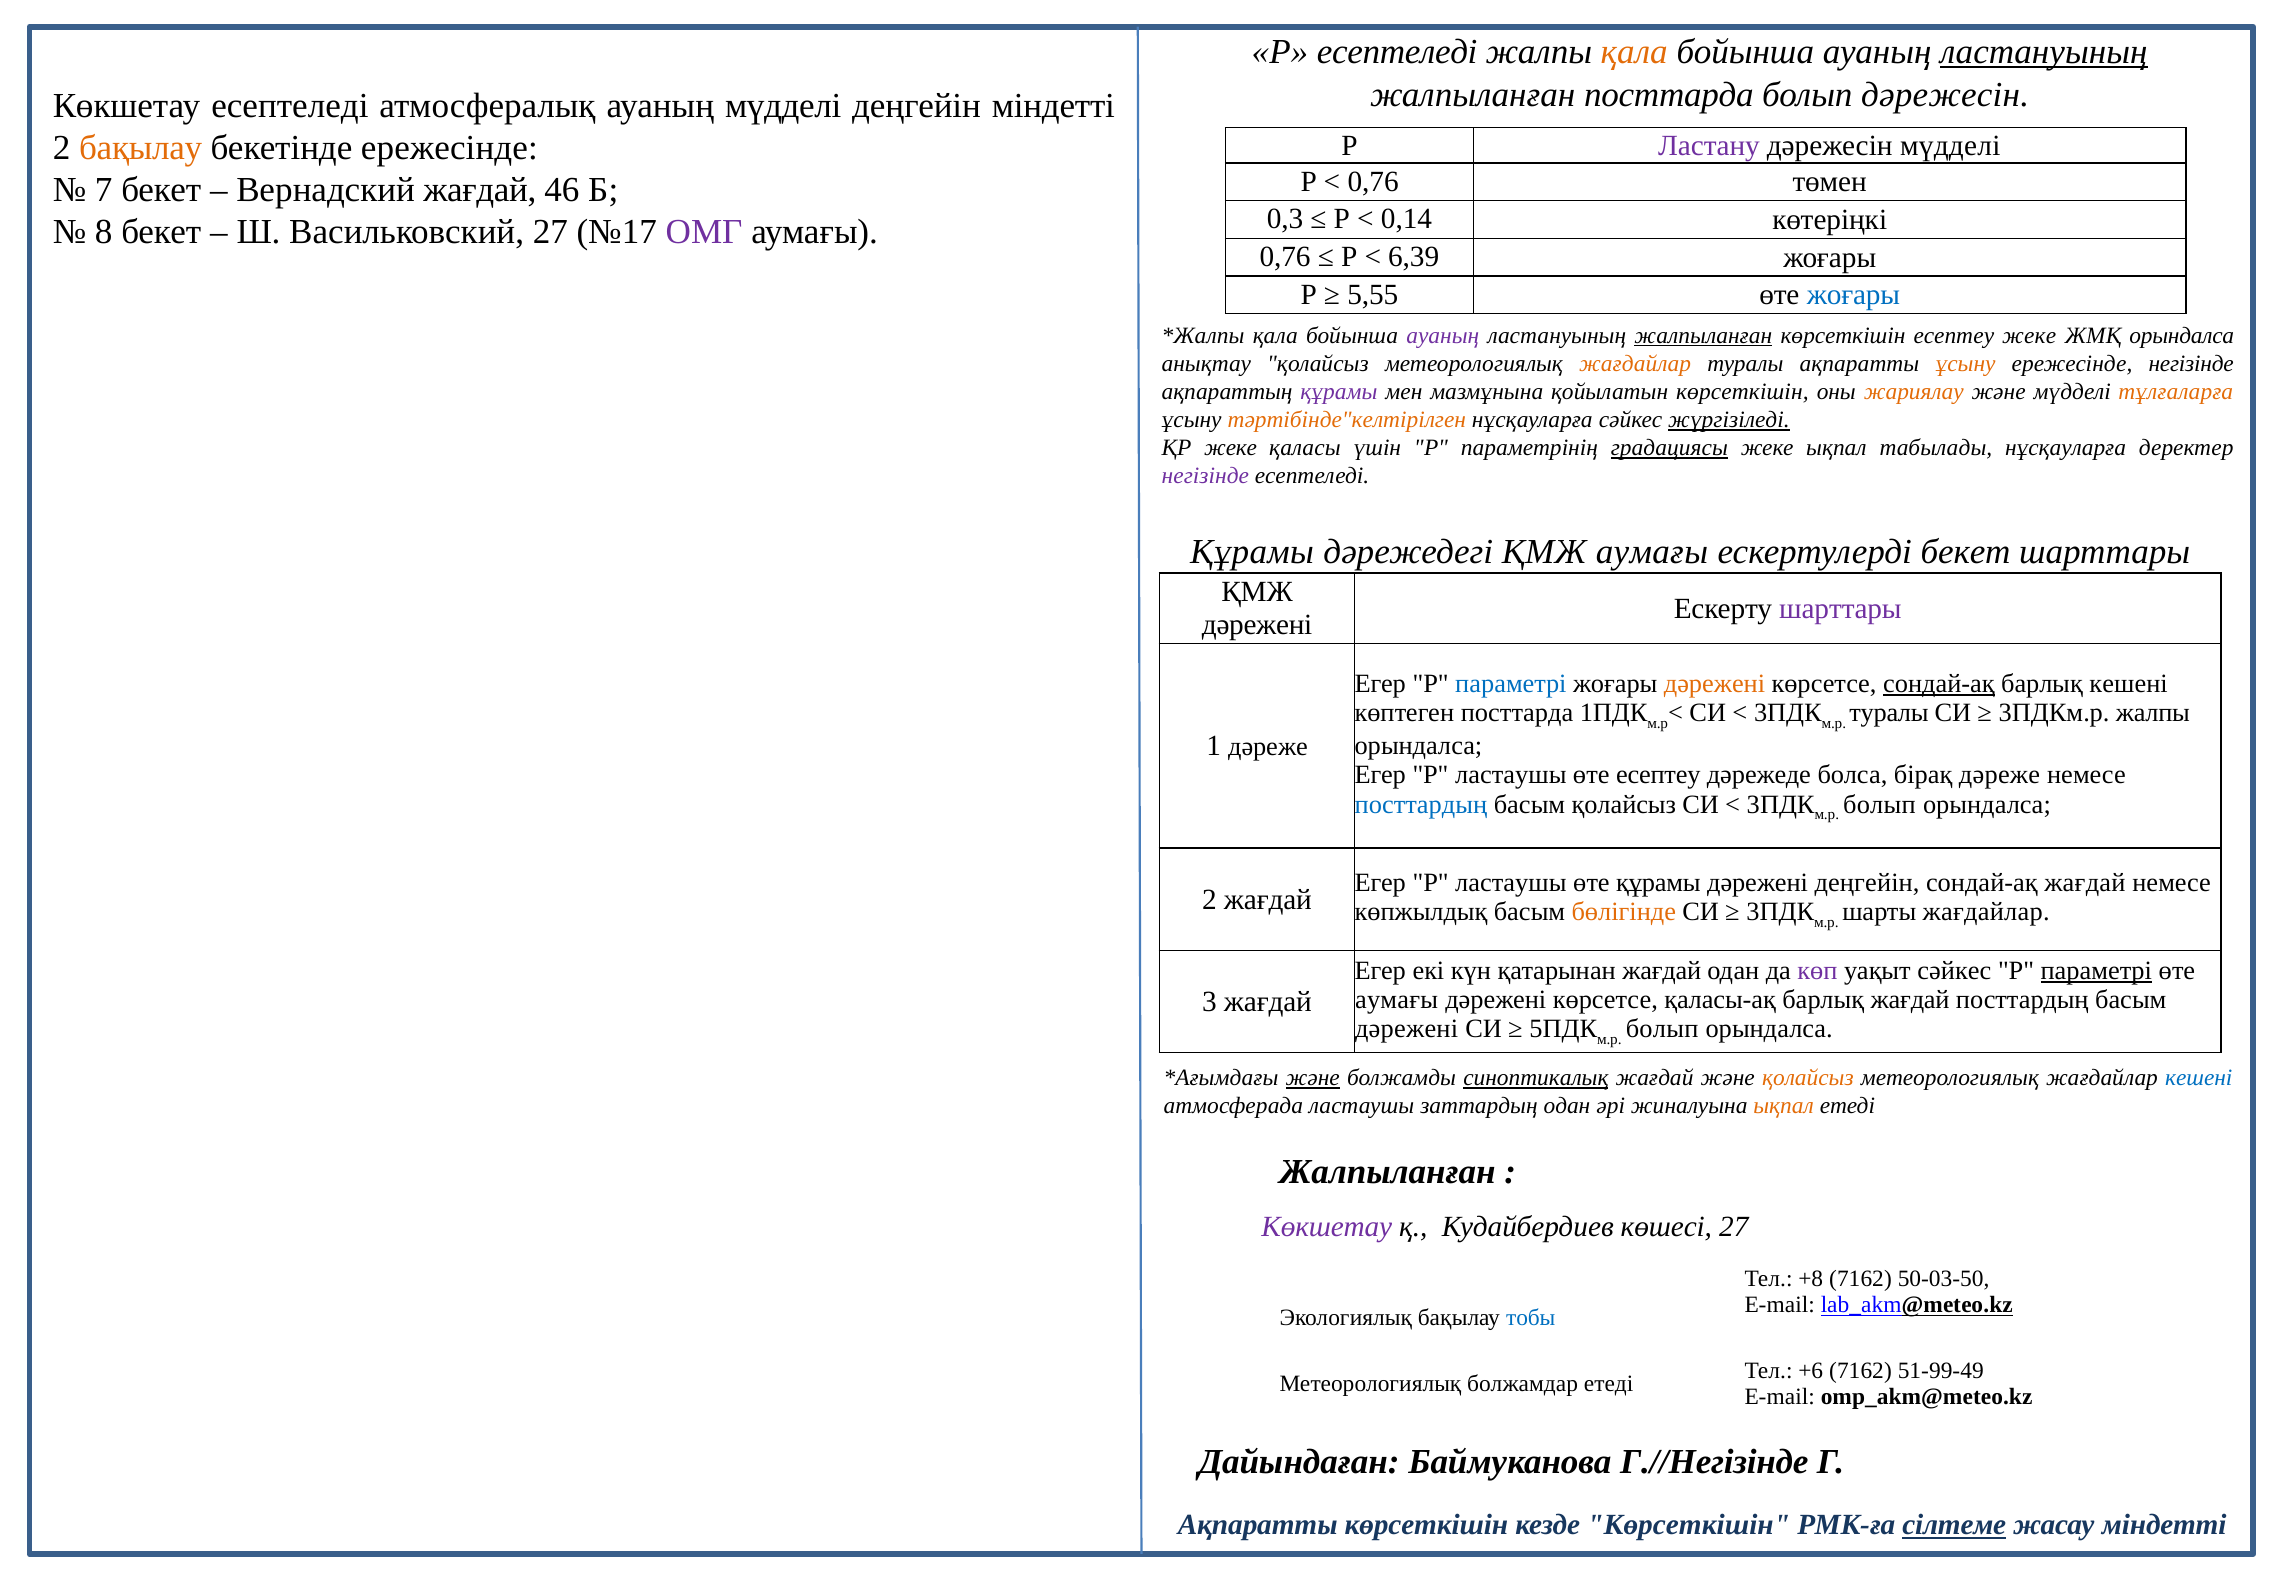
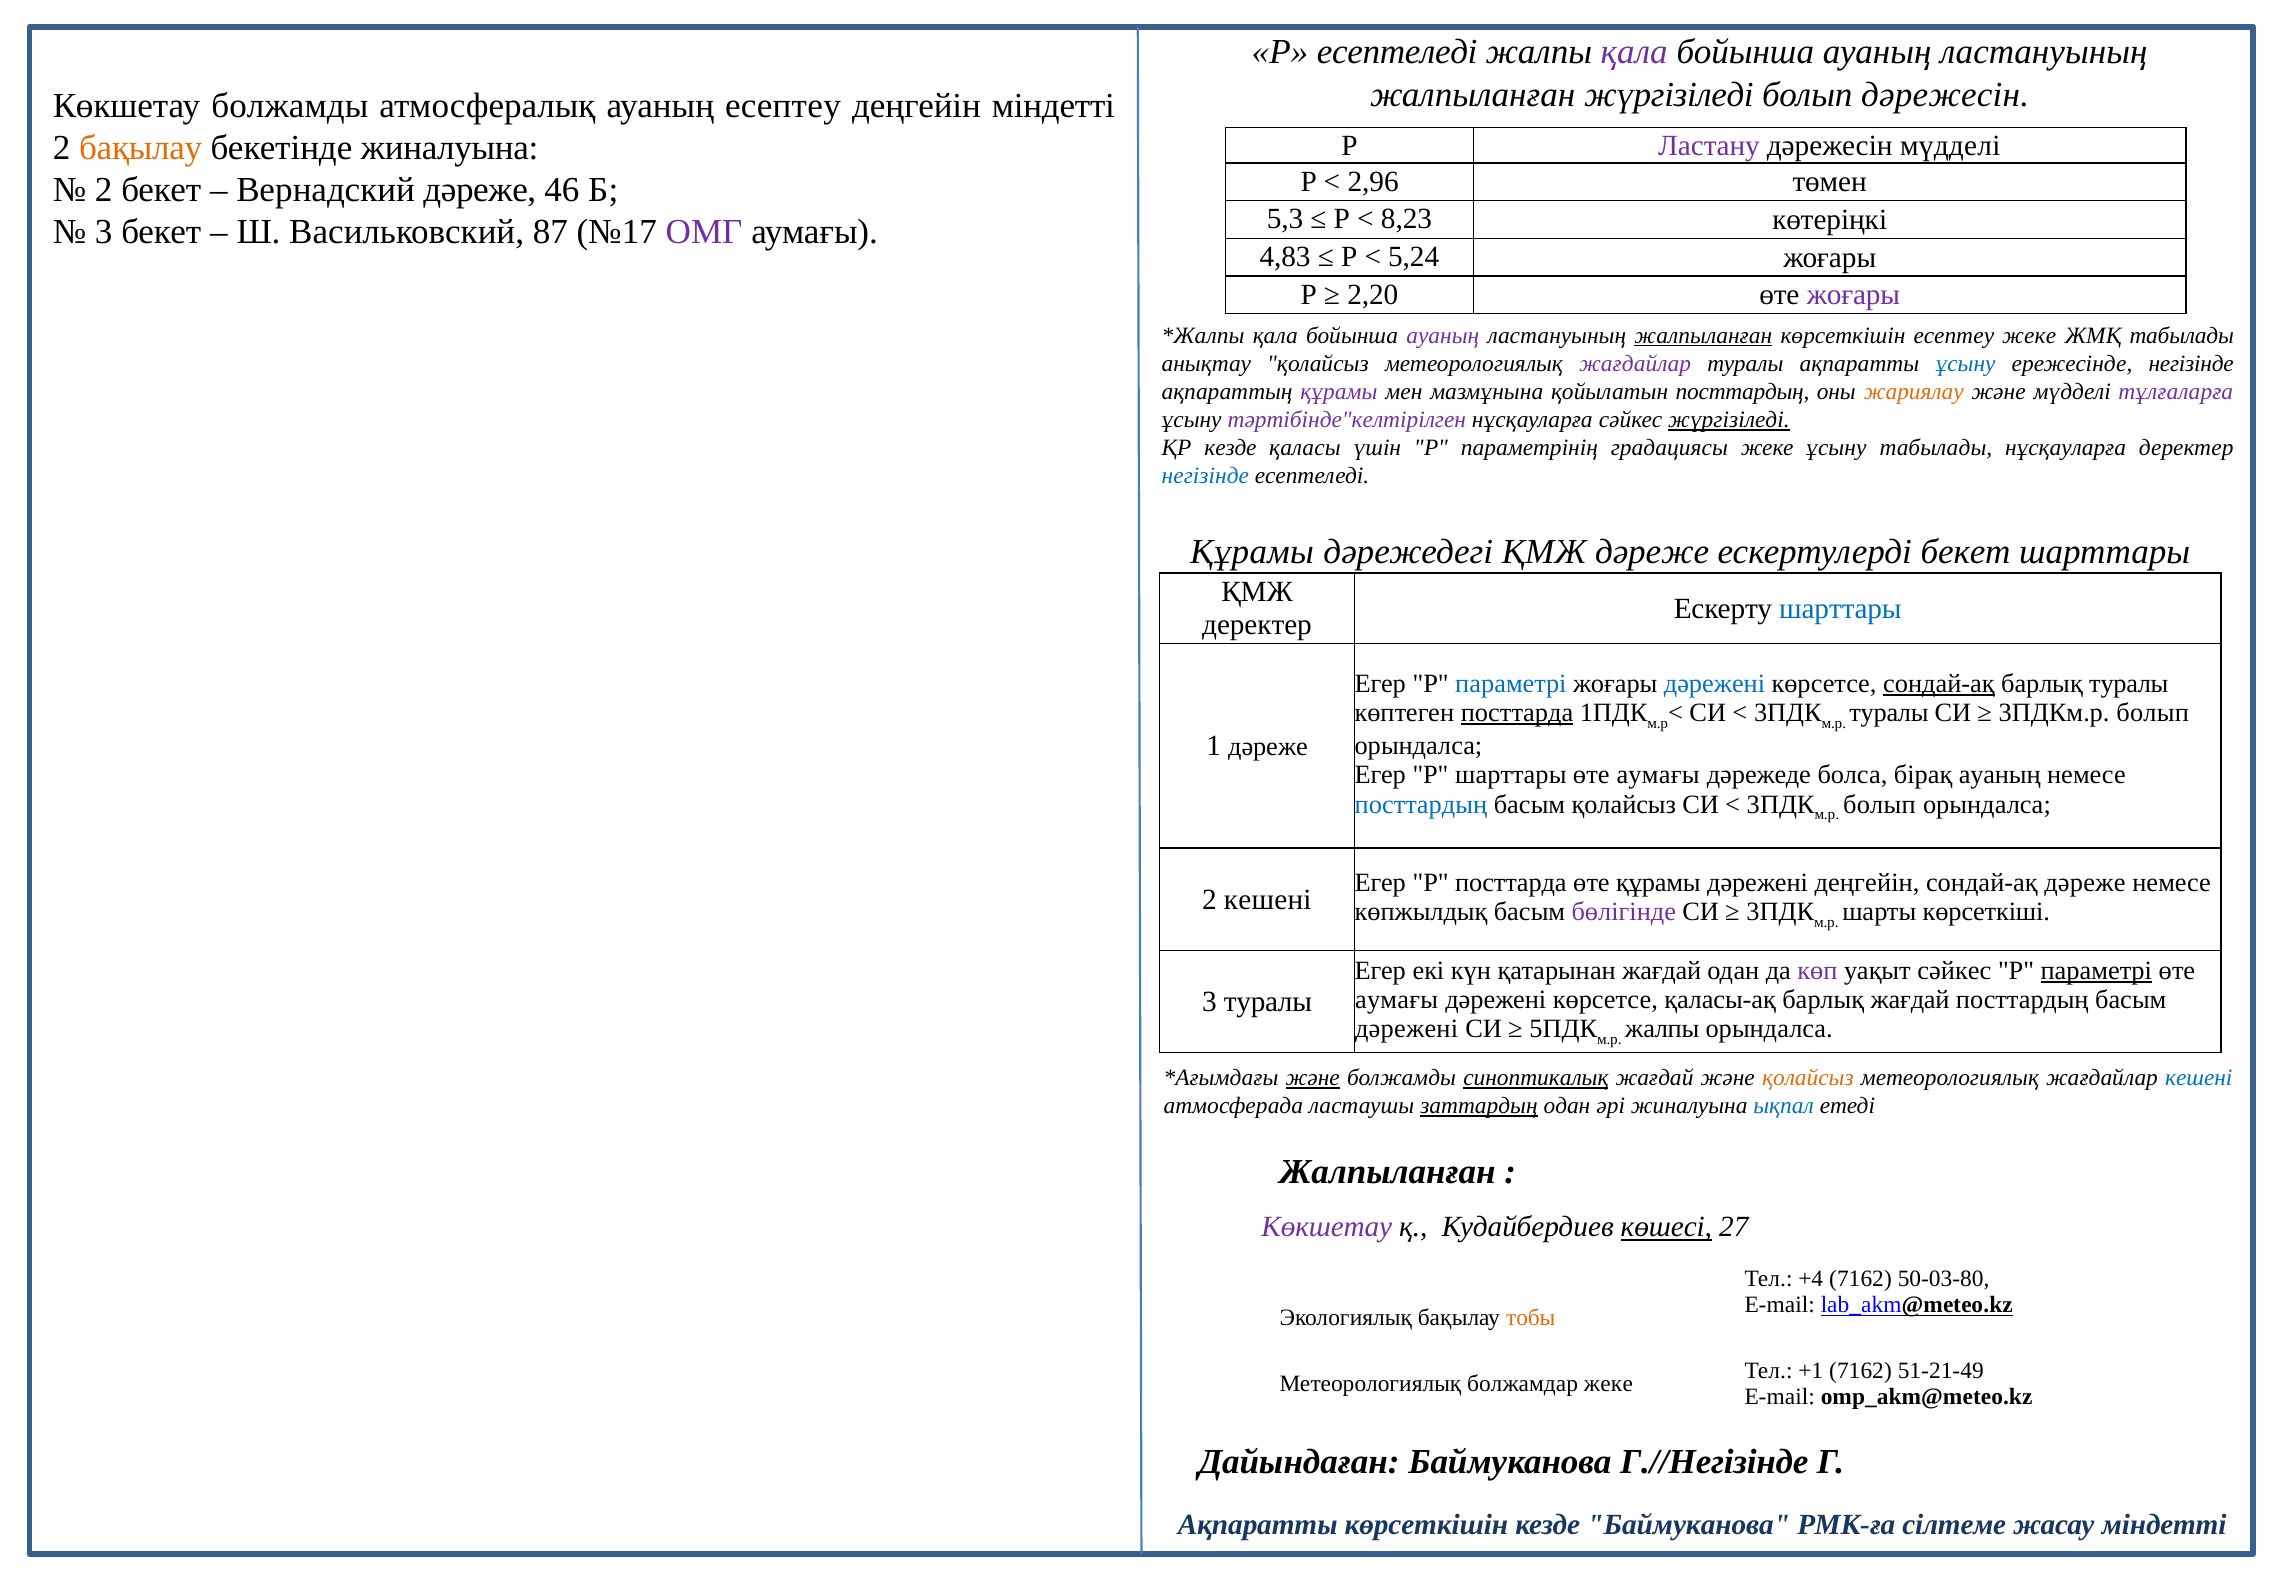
қала at (1634, 52) colour: orange -> purple
ластануының at (2044, 52) underline: present -> none
жалпыланған посттарда: посттарда -> жүргізіледі
Көкшетау есептеледі: есептеледі -> болжамды
ауаның мүдделі: мүдделі -> есептеу
бекетінде ережесінде: ережесінде -> жиналуына
0,76 at (1373, 182): 0,76 -> 2,96
7 at (104, 190): 7 -> 2
Вернадский жағдай: жағдай -> дәреже
0,3: 0,3 -> 5,3
0,14: 0,14 -> 8,23
8 at (104, 232): 8 -> 3
Васильковский 27: 27 -> 87
0,76 at (1285, 257): 0,76 -> 4,83
6,39: 6,39 -> 5,24
5,55: 5,55 -> 2,20
жоғары at (1853, 295) colour: blue -> purple
ЖМҚ орындалса: орындалса -> табылады
жағдайлар at (1635, 364) colour: orange -> purple
ұсыну at (1966, 364) colour: orange -> blue
қойылатын көрсеткішін: көрсеткішін -> посттардың
тұлғаларға colour: orange -> purple
тәртібінде"келтірілген colour: orange -> purple
ҚР жеке: жеке -> кезде
градациясы underline: present -> none
жеке ықпал: ықпал -> ұсыну
негізінде at (1205, 476) colour: purple -> blue
ҚМЖ аумағы: аумағы -> дәреже
шарттары at (1840, 608) colour: purple -> blue
дәрежені at (1257, 624): дәрежені -> деректер
дәрежені at (1715, 683) colour: orange -> blue
барлық кешені: кешені -> туралы
посттарда at (1517, 712) underline: none -> present
3ПДКм.р жалпы: жалпы -> болып
P ластаушы: ластаушы -> шарттары
есептеу at (1658, 775): есептеу -> аумағы
бірақ дәреже: дәреже -> ауаның
Р ластаушы: ластаушы -> посттарда
сондай-ақ жағдай: жағдай -> дәреже
2 жағдай: жағдай -> кешені
бөлігінде colour: orange -> purple
шарты жағдайлар: жағдайлар -> көрсеткіші
3 жағдай: жағдай -> туралы
болып at (1662, 1029): болып -> жалпы
заттардың underline: none -> present
ықпал at (1784, 1106) colour: orange -> blue
көшесі underline: none -> present
+8: +8 -> +4
50-03-50: 50-03-50 -> 50-03-80
тобы colour: blue -> orange
+6: +6 -> +1
51-99-49: 51-99-49 -> 51-21-49
болжамдар етеді: етеді -> жеке
кезде Көрсеткішін: Көрсеткішін -> Баймуканова
сілтеме underline: present -> none
